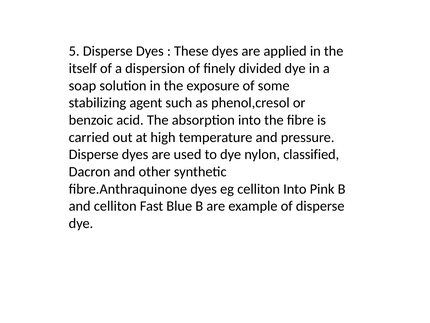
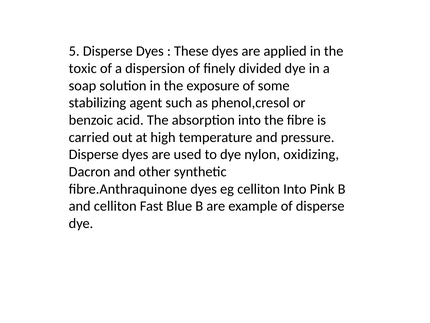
itself: itself -> toxic
classified: classified -> oxidizing
